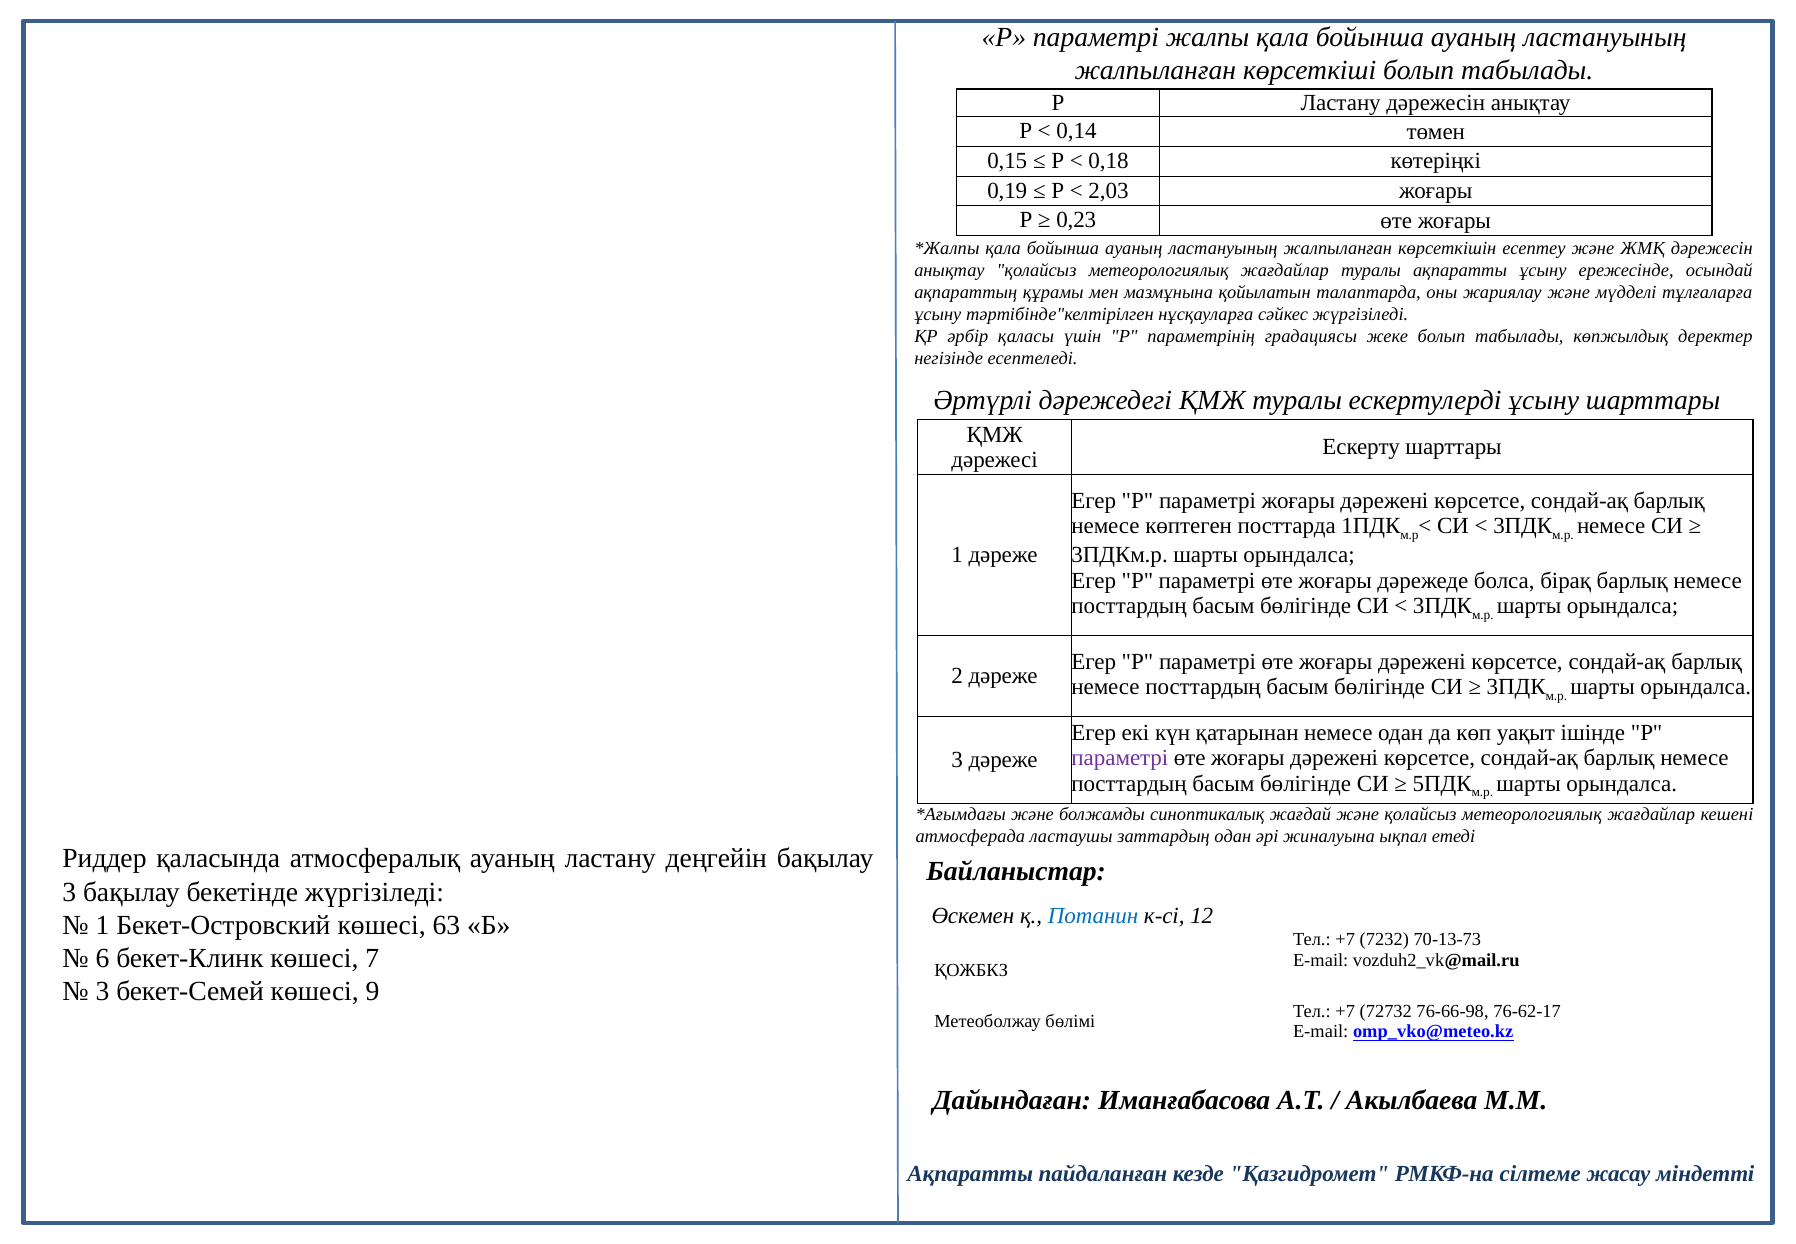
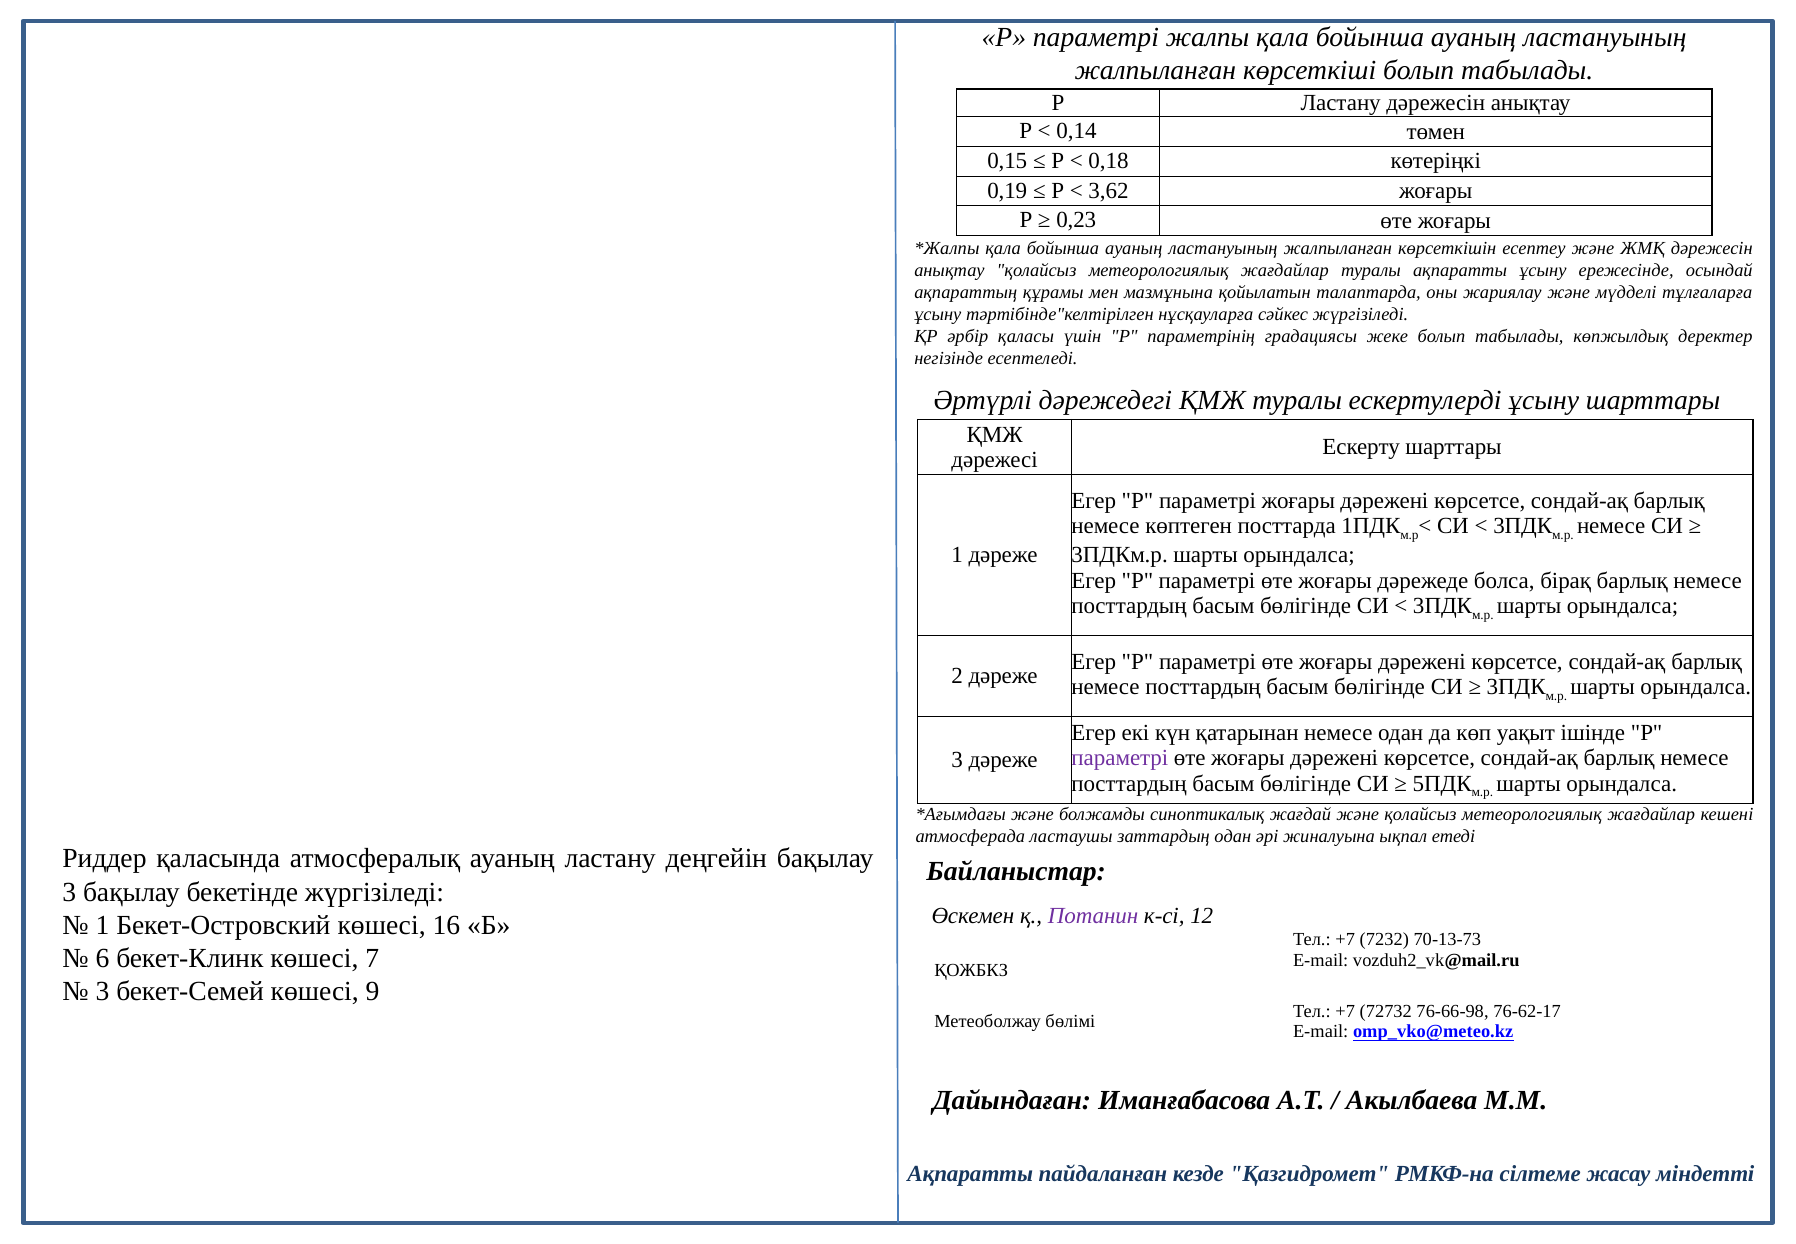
2,03: 2,03 -> 3,62
Потанин colour: blue -> purple
63: 63 -> 16
